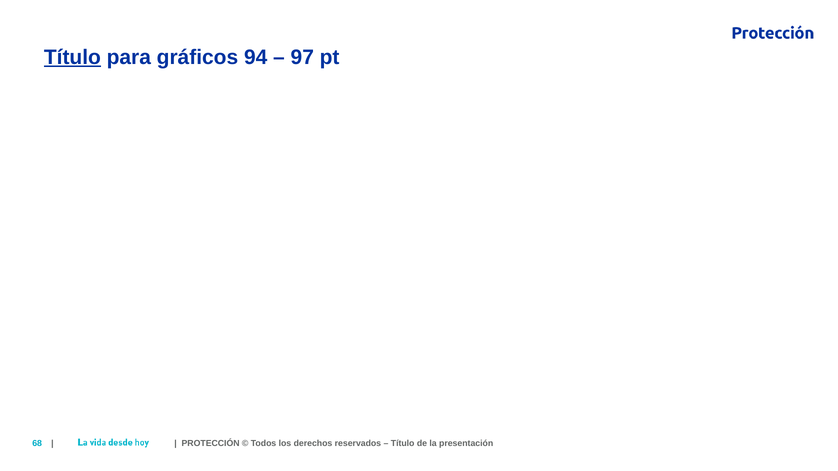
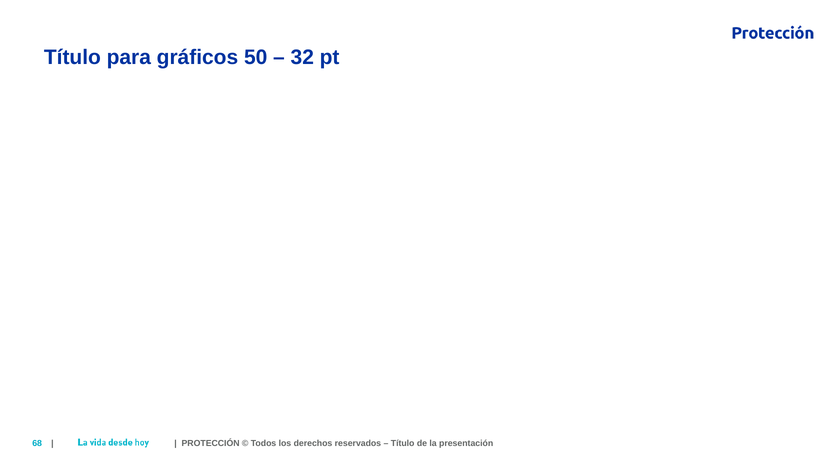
Título at (72, 57) underline: present -> none
94: 94 -> 50
97: 97 -> 32
